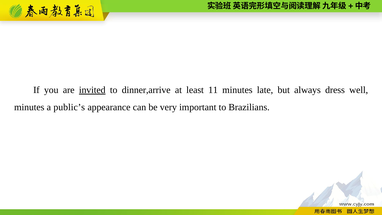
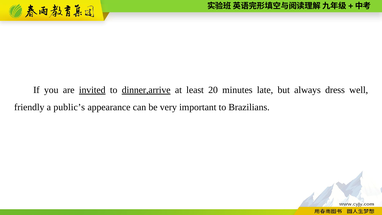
dinner,arrive underline: none -> present
11: 11 -> 20
minutes at (29, 107): minutes -> friendly
